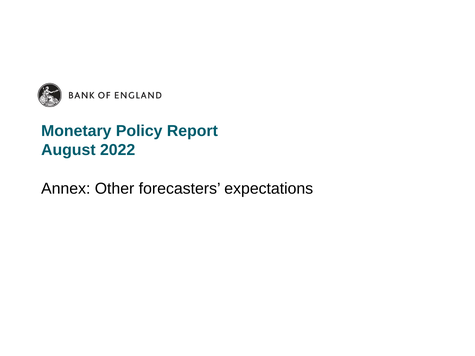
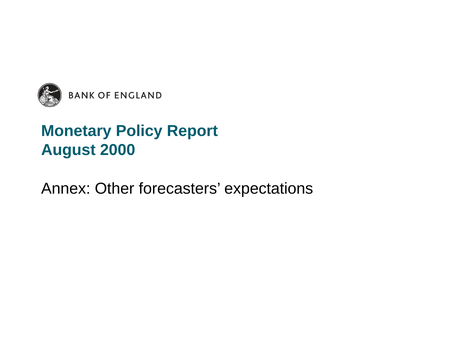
2022: 2022 -> 2000
